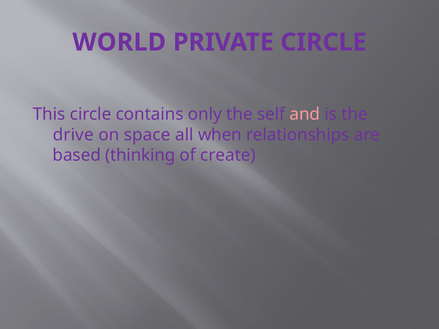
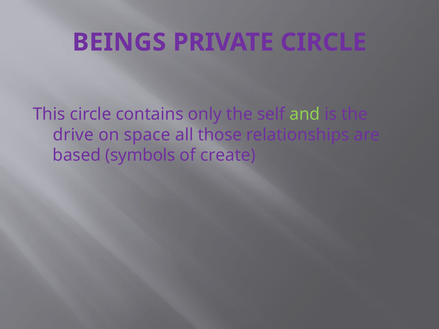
WORLD: WORLD -> BEINGS
and colour: pink -> light green
when: when -> those
thinking: thinking -> symbols
